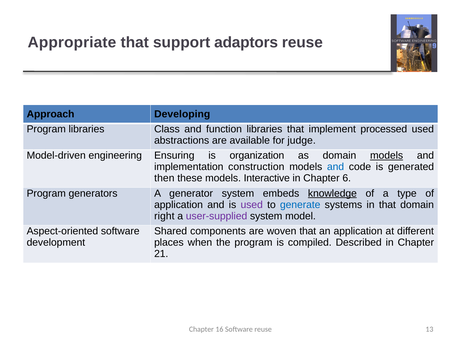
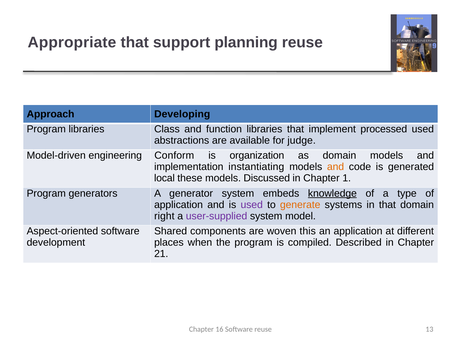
adaptors: adaptors -> planning
Ensuring: Ensuring -> Conform
models at (387, 156) underline: present -> none
construction: construction -> instantiating
and at (336, 167) colour: blue -> orange
then: then -> local
Interactive: Interactive -> Discussed
6: 6 -> 1
generate colour: blue -> orange
woven that: that -> this
